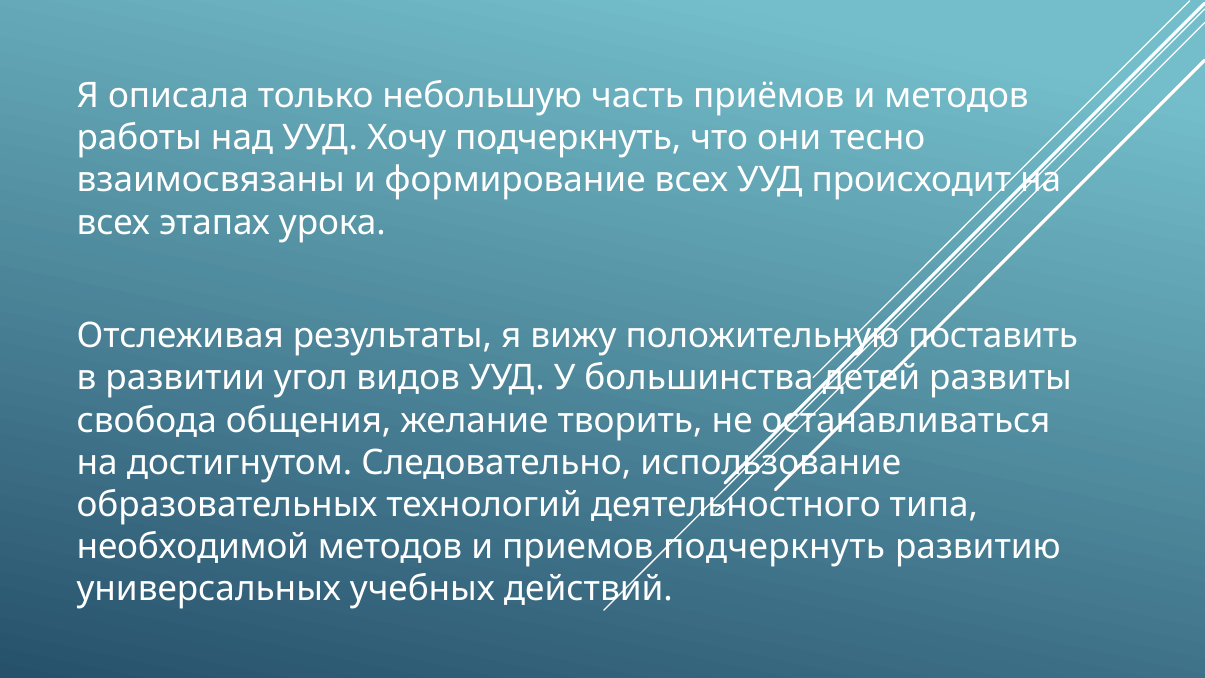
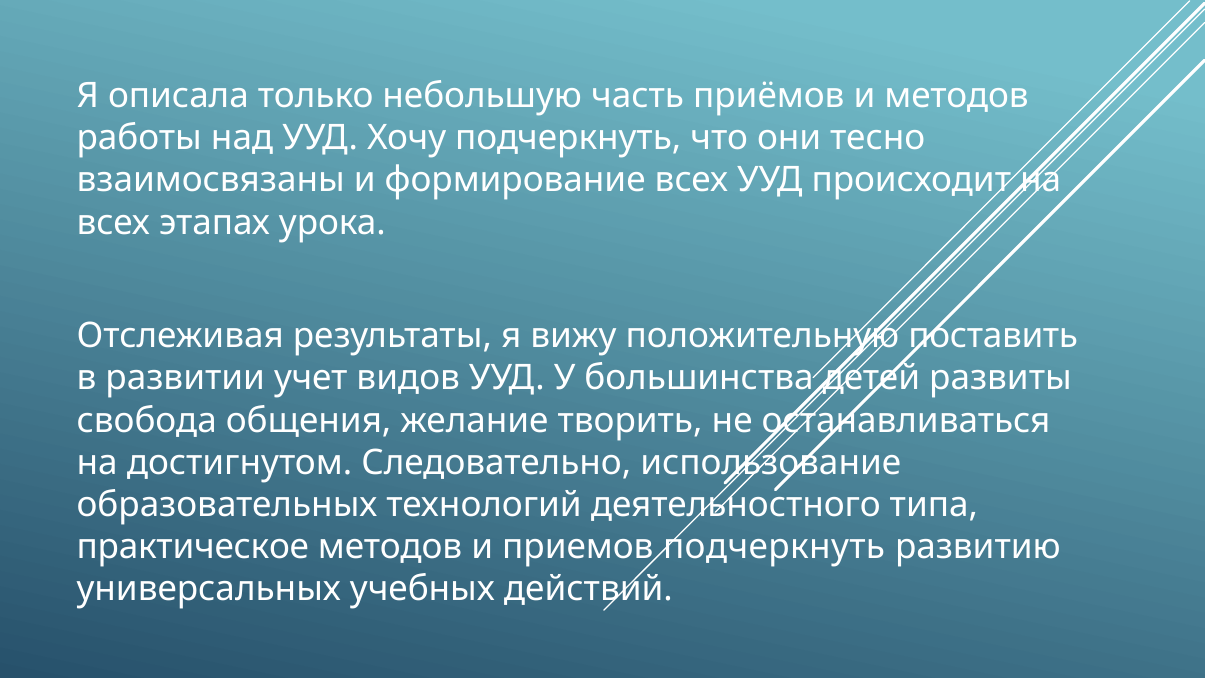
угол: угол -> учет
необходимой: необходимой -> практическое
